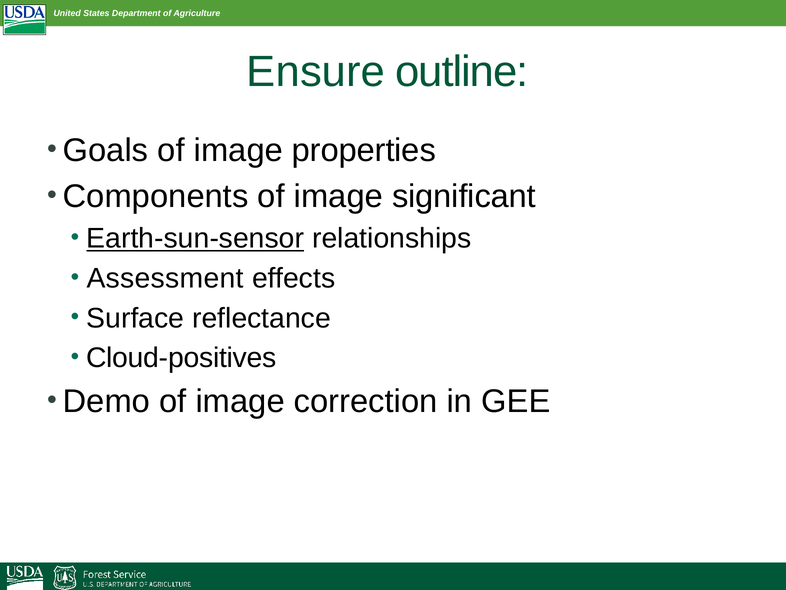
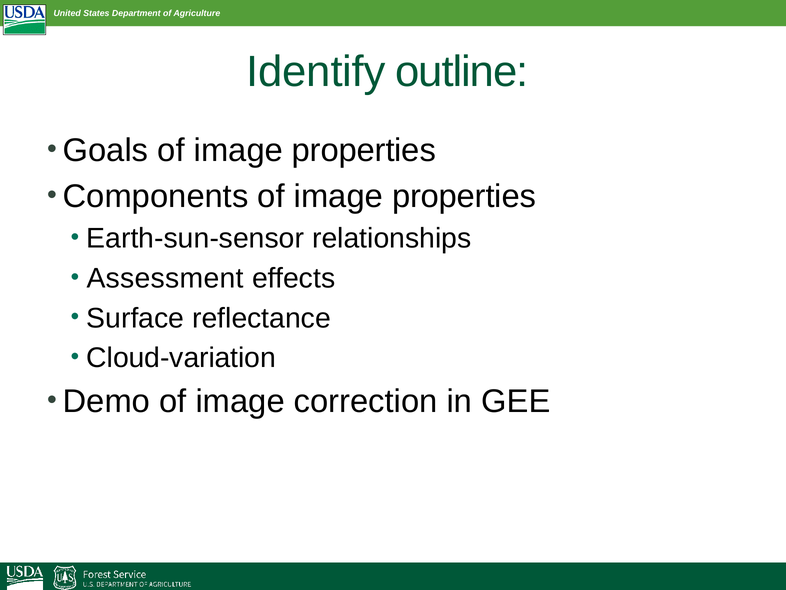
Ensure: Ensure -> Identify
Components of image significant: significant -> properties
Earth-sun-sensor underline: present -> none
Cloud-positives: Cloud-positives -> Cloud-variation
